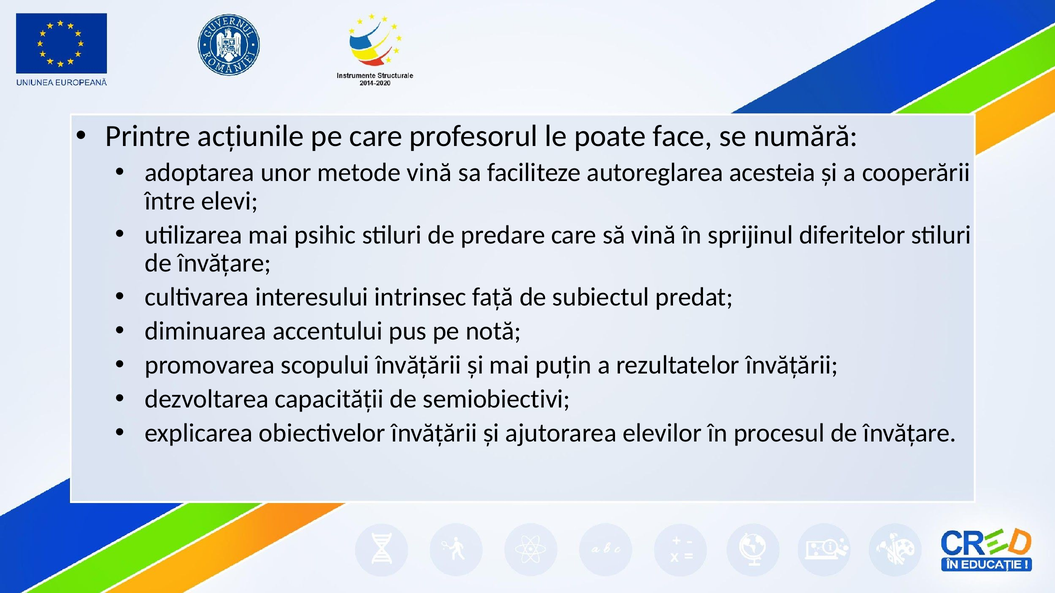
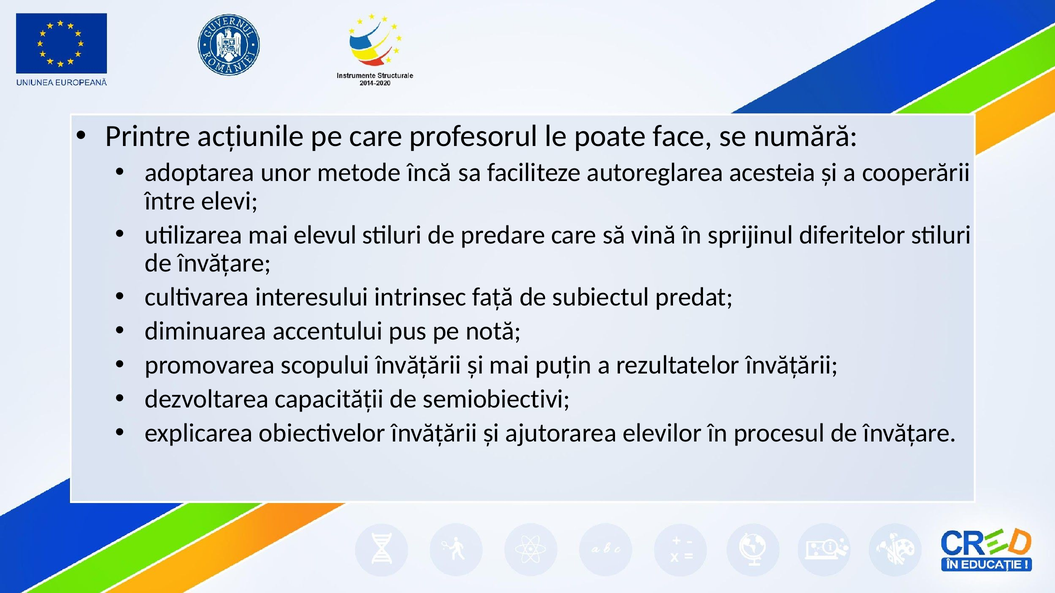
metode vină: vină -> încă
psihic: psihic -> elevul
